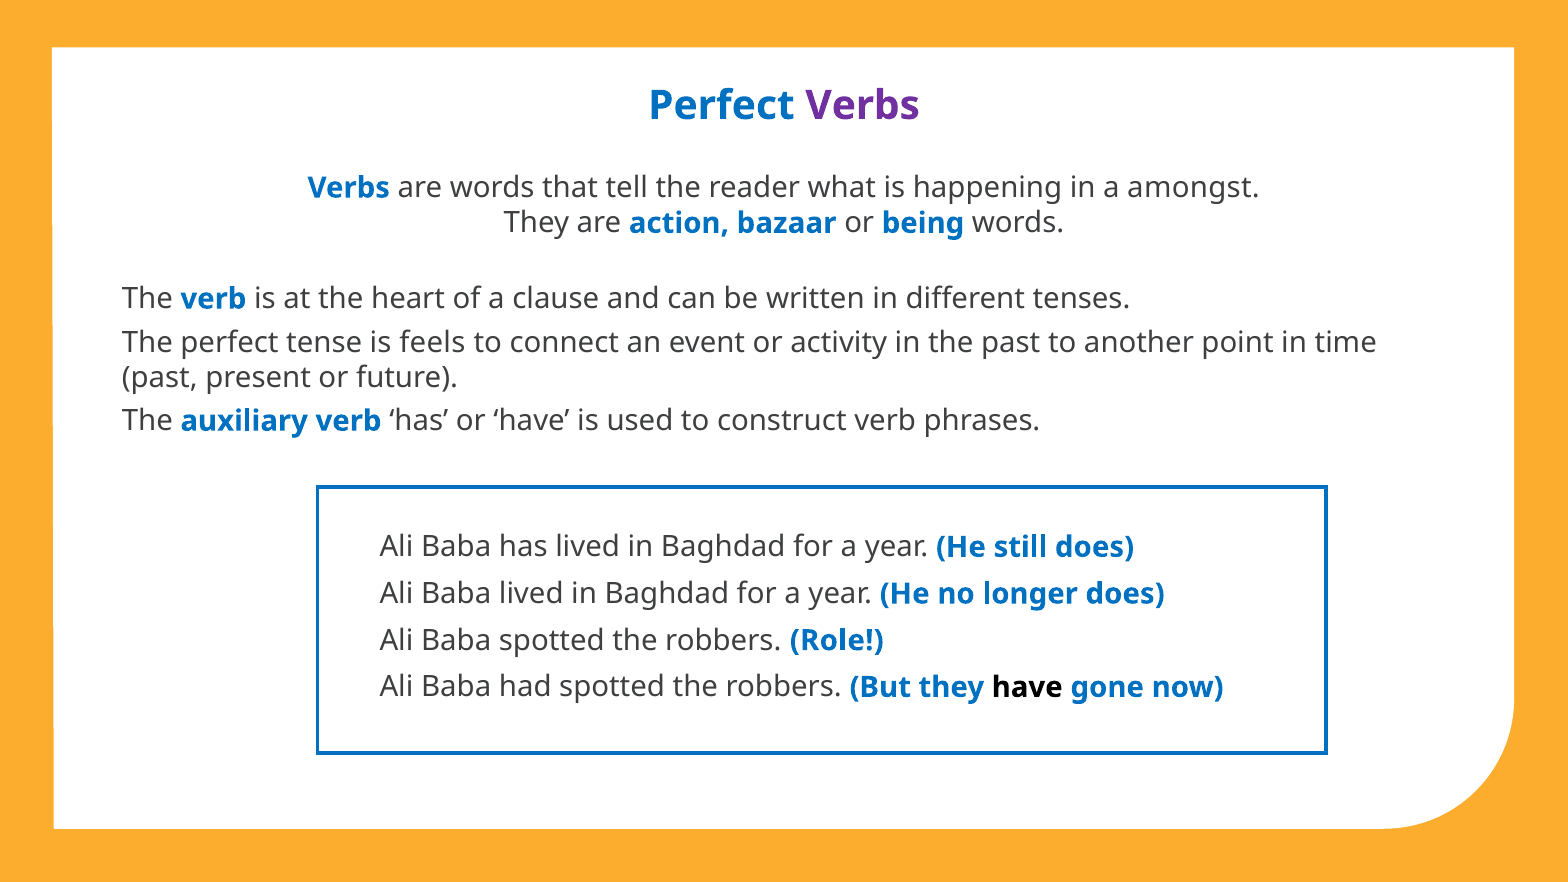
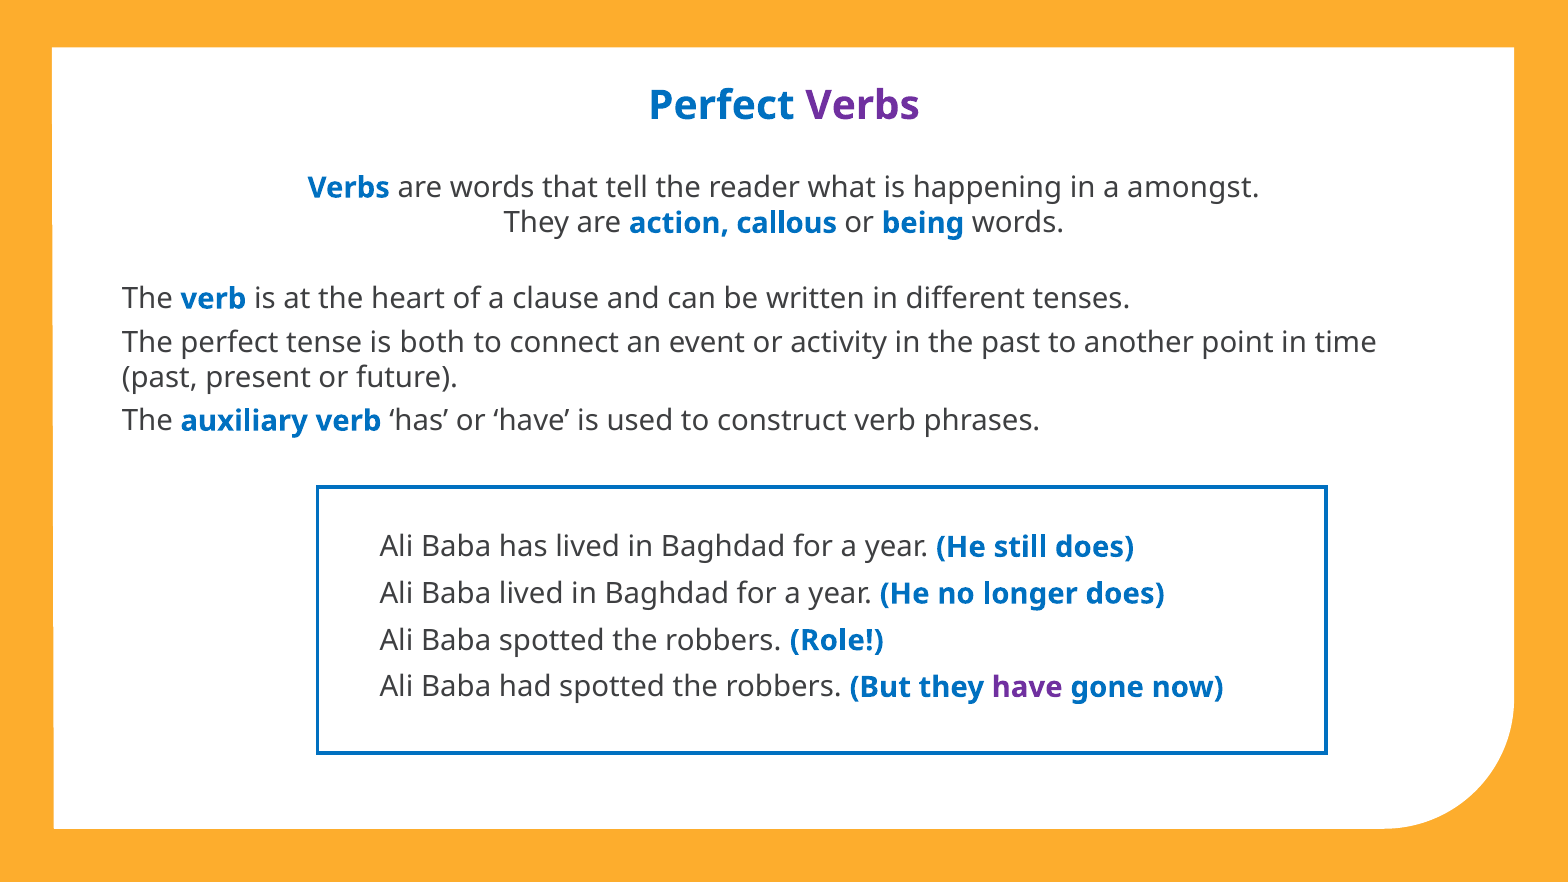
bazaar: bazaar -> callous
feels: feels -> both
have at (1027, 687) colour: black -> purple
